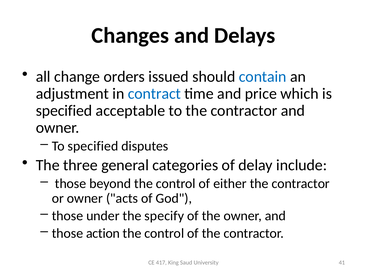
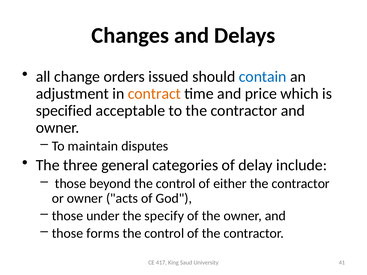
contract colour: blue -> orange
To specified: specified -> maintain
action: action -> forms
